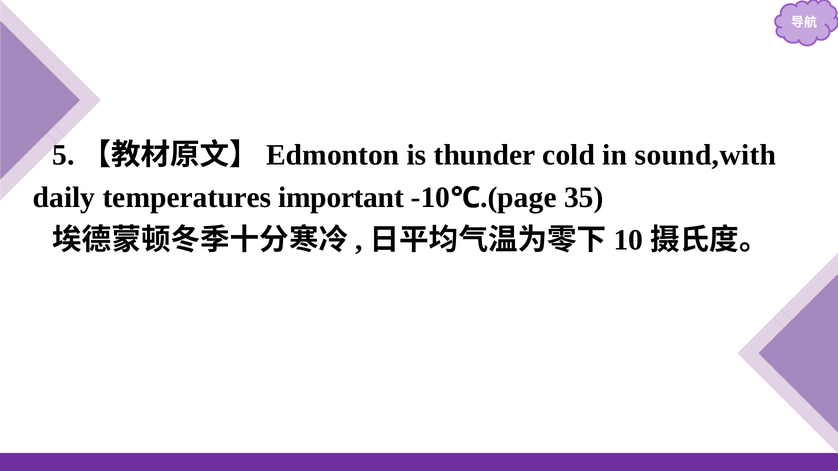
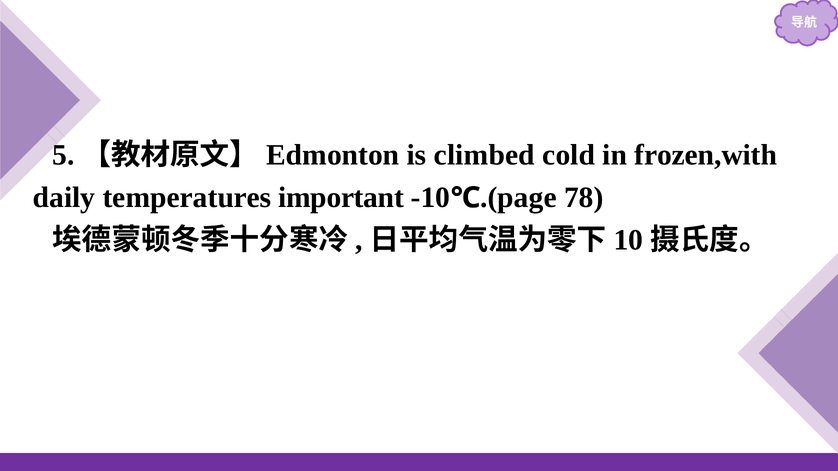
thunder: thunder -> climbed
sound,with: sound,with -> frozen,with
35: 35 -> 78
